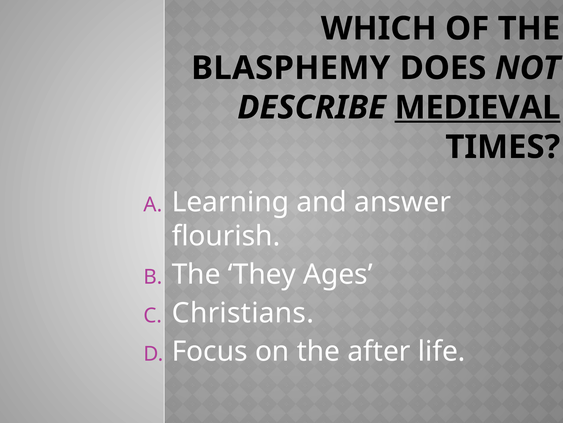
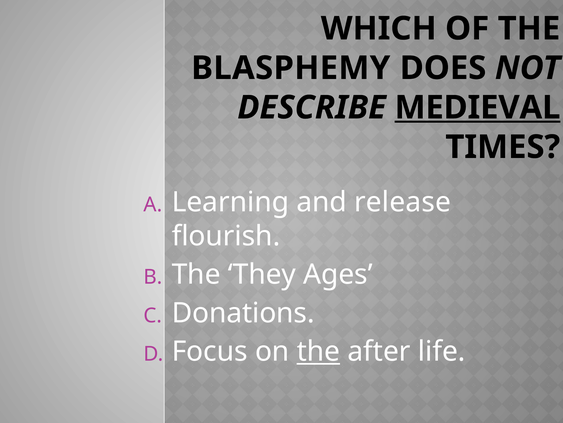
answer: answer -> release
Christians: Christians -> Donations
the at (318, 351) underline: none -> present
